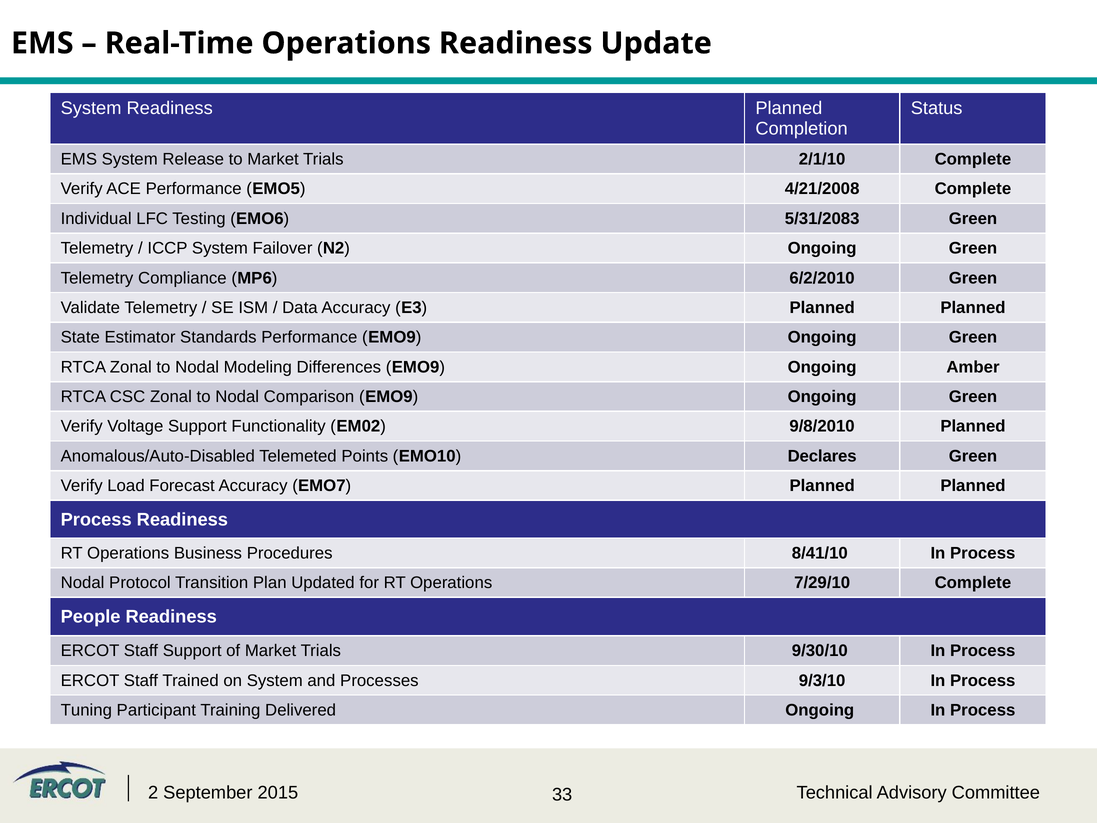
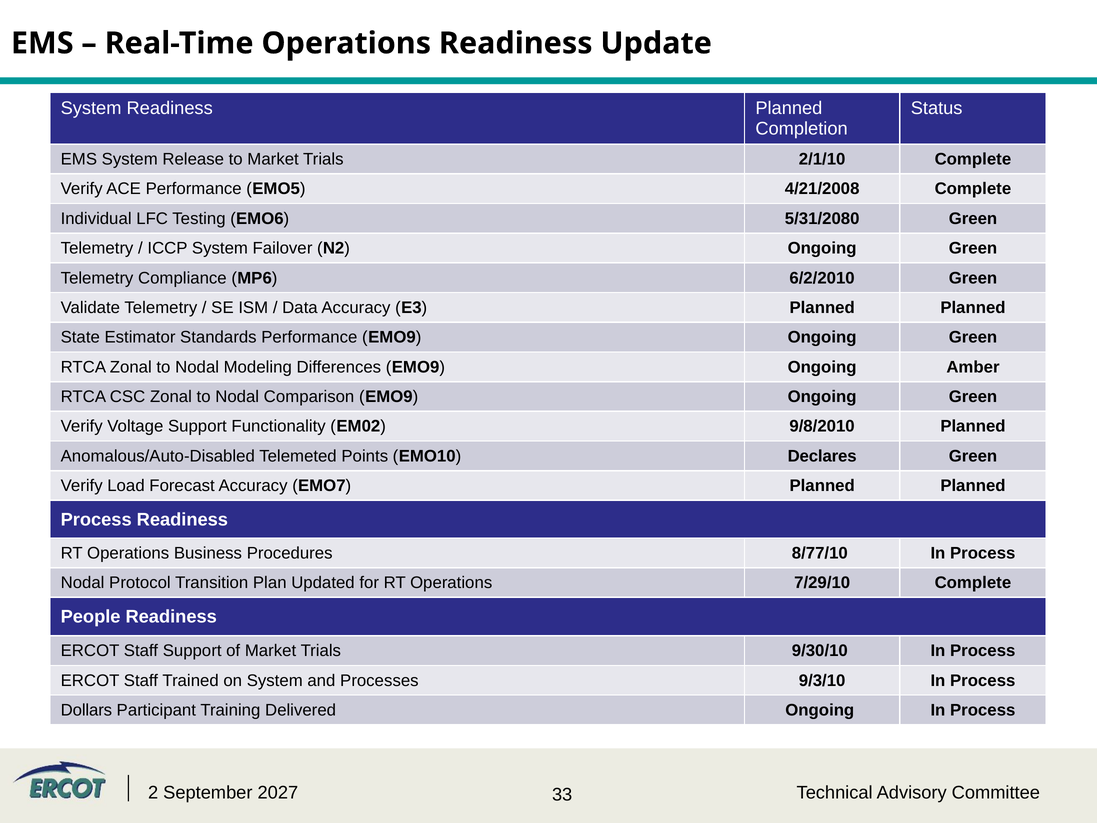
5/31/2083: 5/31/2083 -> 5/31/2080
8/41/10: 8/41/10 -> 8/77/10
Tuning: Tuning -> Dollars
2015: 2015 -> 2027
